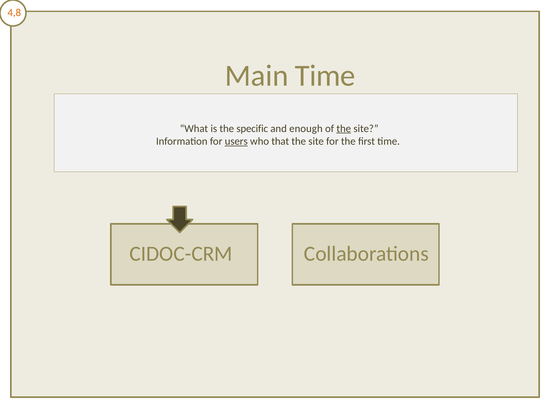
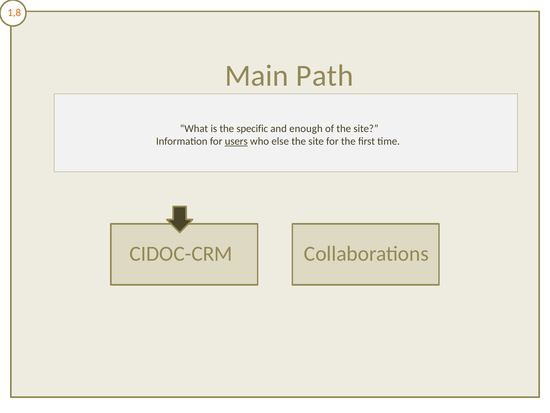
4,8: 4,8 -> 1,8
Main Time: Time -> Path
the at (344, 128) underline: present -> none
that: that -> else
